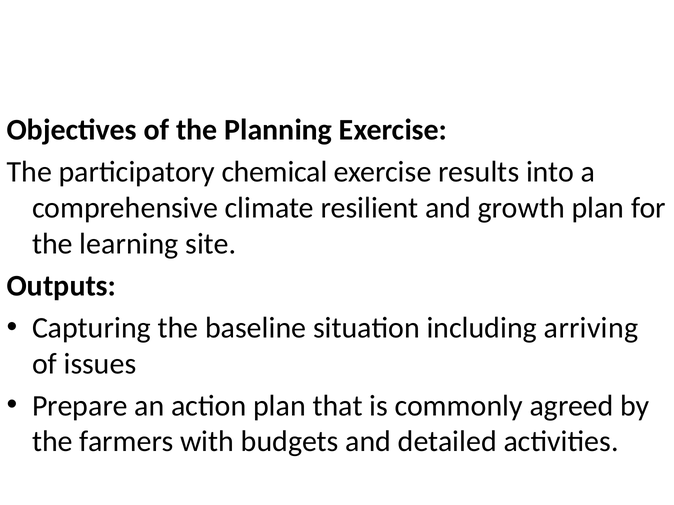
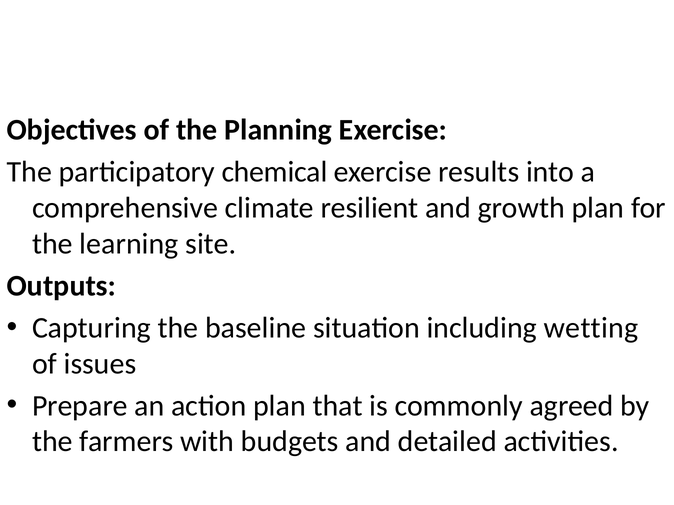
arriving: arriving -> wetting
